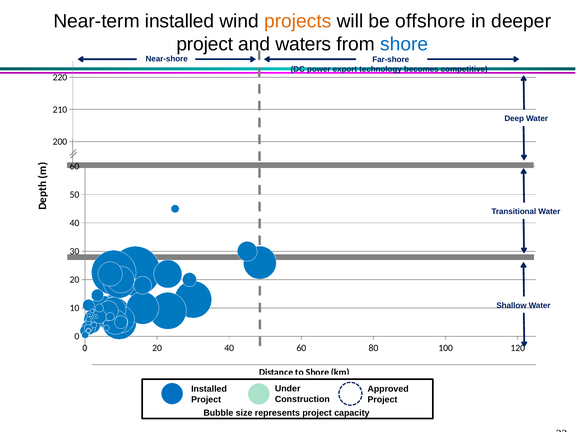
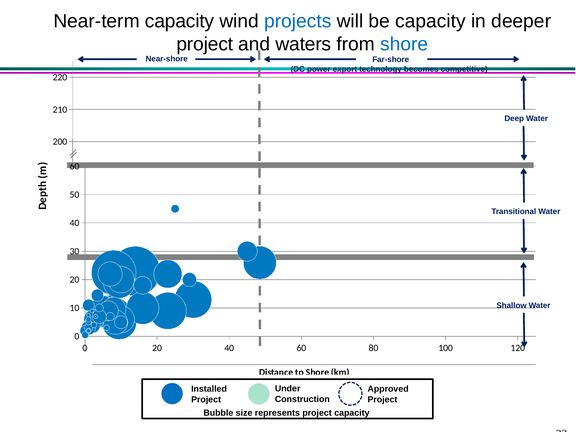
Near-term installed: installed -> capacity
projects colour: orange -> blue
be offshore: offshore -> capacity
